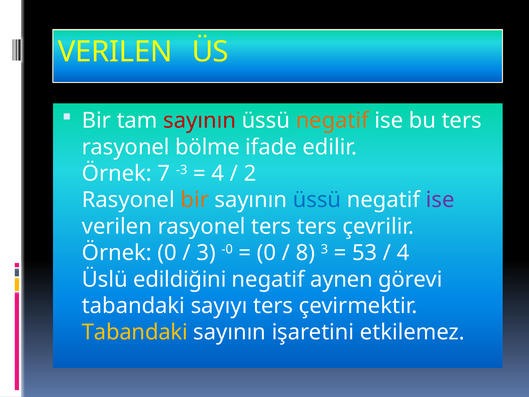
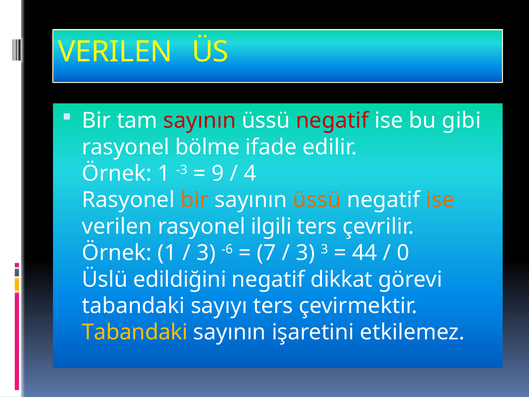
negatif at (332, 121) colour: orange -> red
bu ters: ters -> gibi
7 at (164, 173): 7 -> 1
4 at (218, 173): 4 -> 9
2: 2 -> 4
üssü at (317, 200) colour: blue -> orange
ise at (440, 200) colour: purple -> orange
rasyonel ters: ters -> ilgili
0 at (167, 253): 0 -> 1
-0: -0 -> -6
0 at (267, 253): 0 -> 7
8 at (305, 253): 8 -> 3
53: 53 -> 44
4 at (403, 253): 4 -> 0
aynen: aynen -> dikkat
